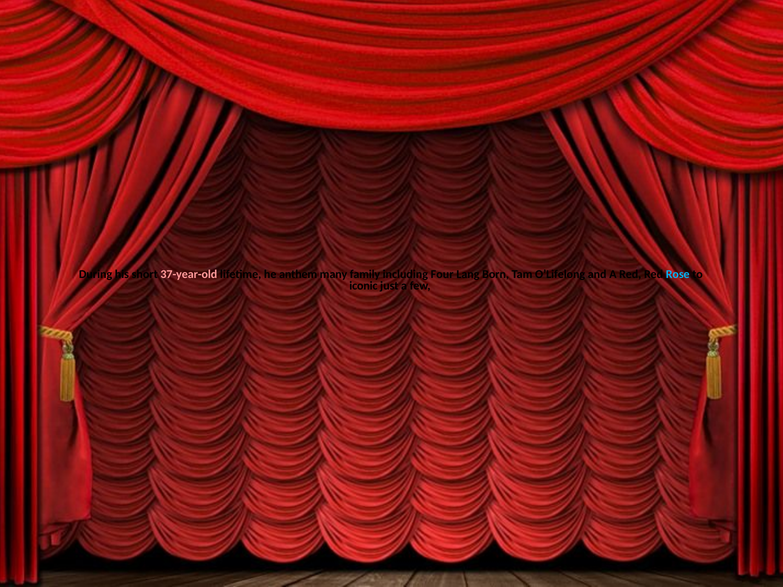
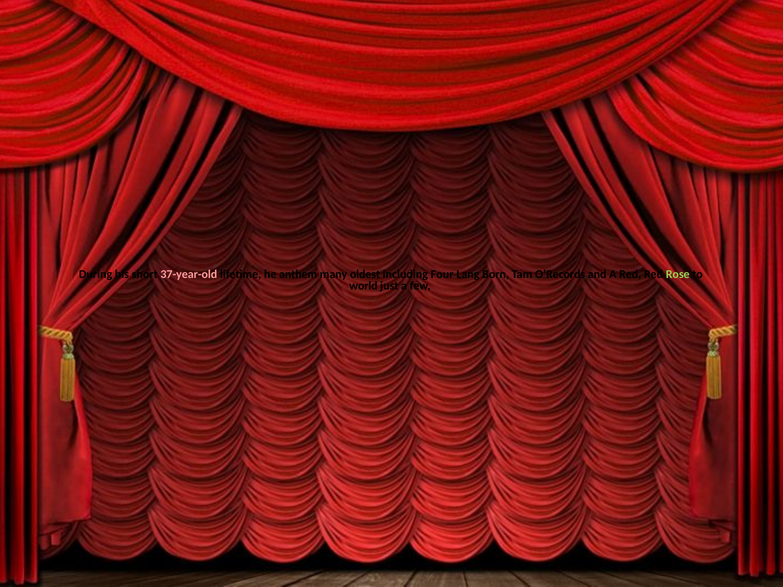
family: family -> oldest
O’Lifelong: O’Lifelong -> O’Records
Rose colour: light blue -> light green
iconic: iconic -> world
